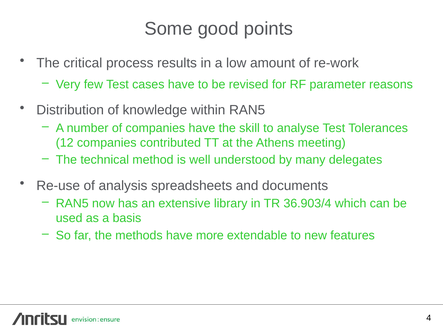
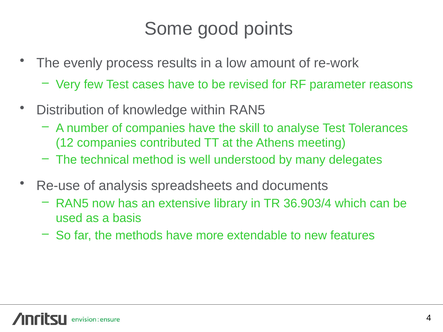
critical: critical -> evenly
